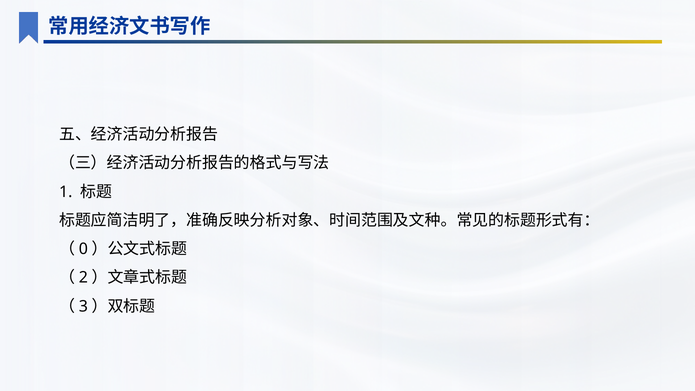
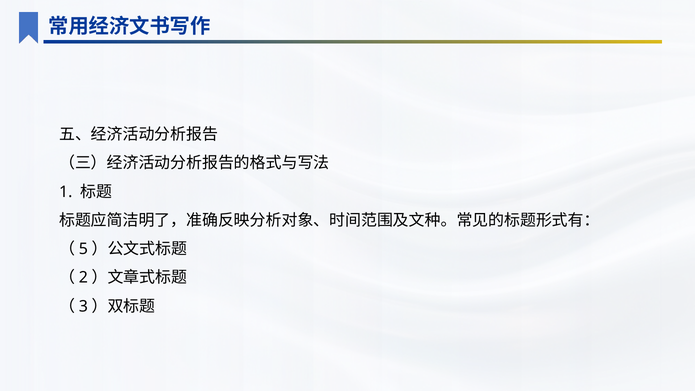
0: 0 -> 5
